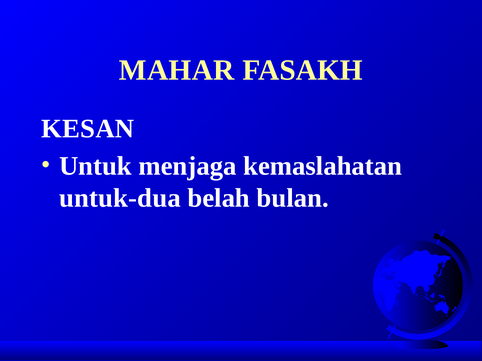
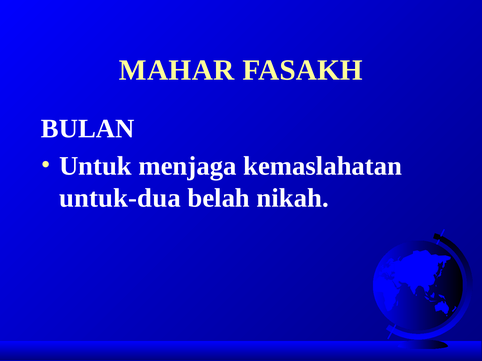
KESAN: KESAN -> BULAN
bulan: bulan -> nikah
